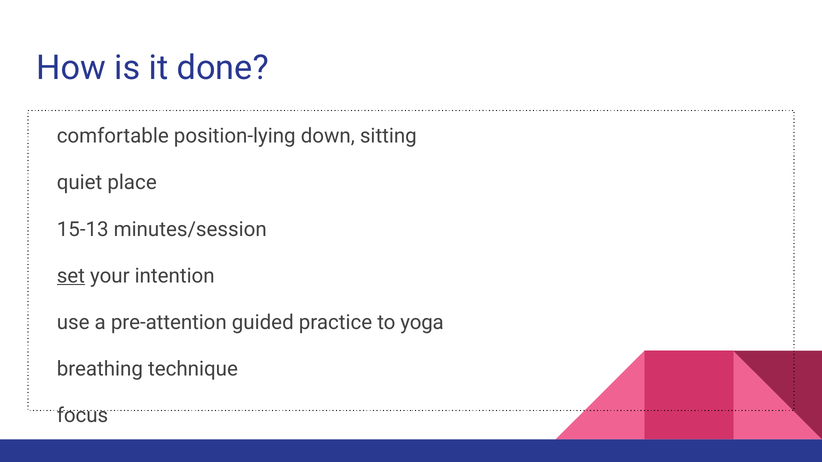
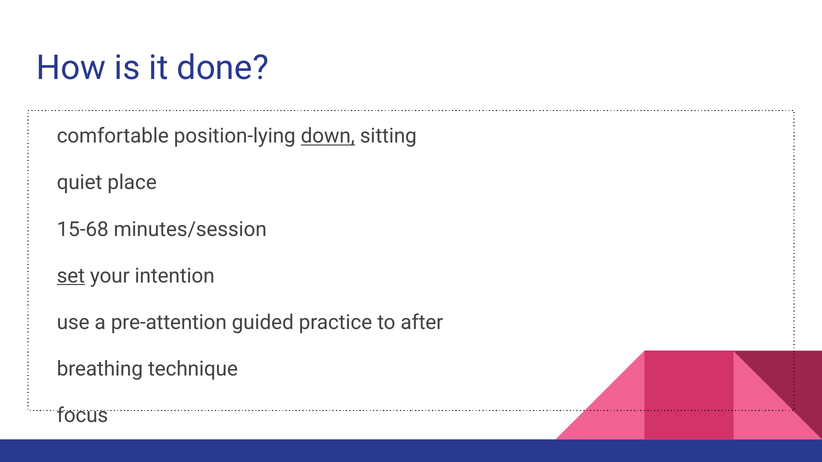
down underline: none -> present
15-13: 15-13 -> 15-68
yoga: yoga -> after
